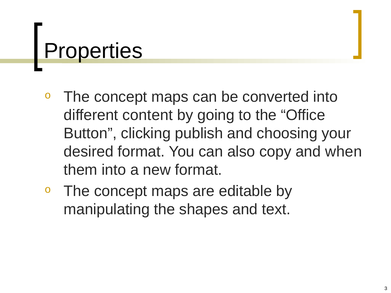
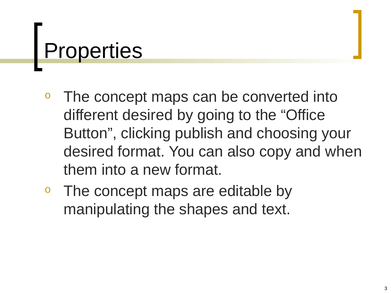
different content: content -> desired
